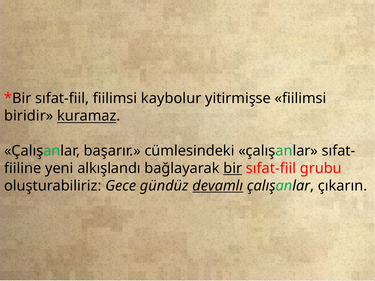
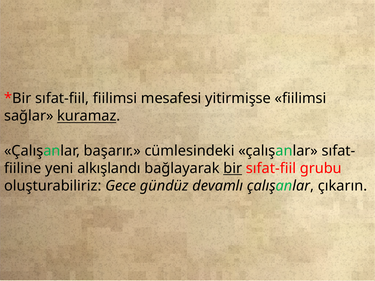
kaybolur: kaybolur -> mesafesi
biridir: biridir -> sağlar
devamlı underline: present -> none
